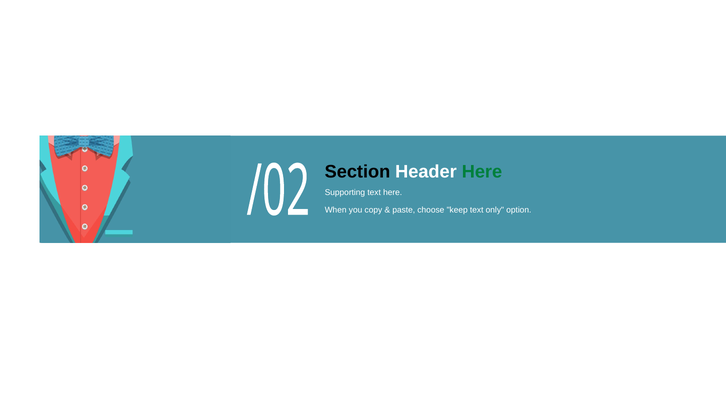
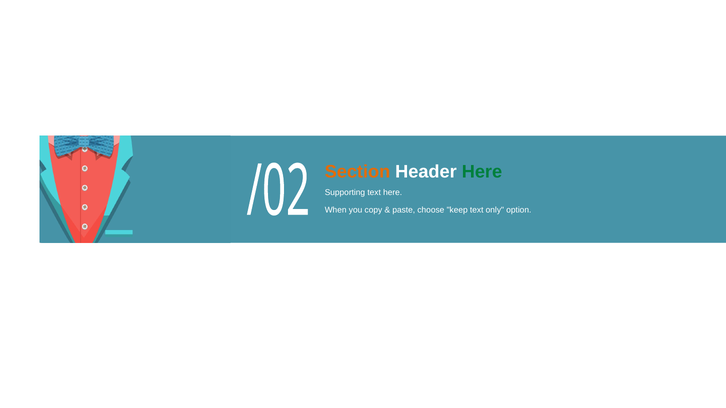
Section colour: black -> orange
